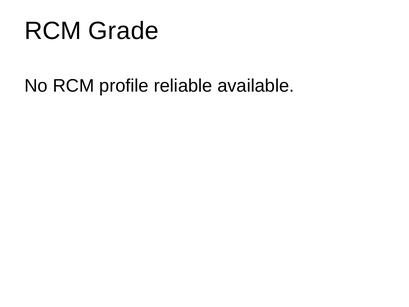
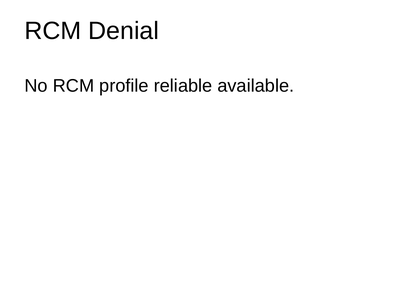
Grade: Grade -> Denial
